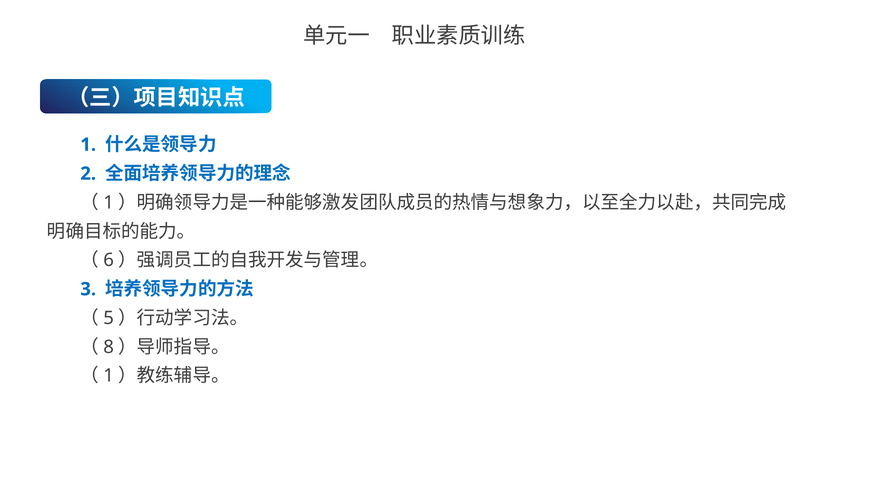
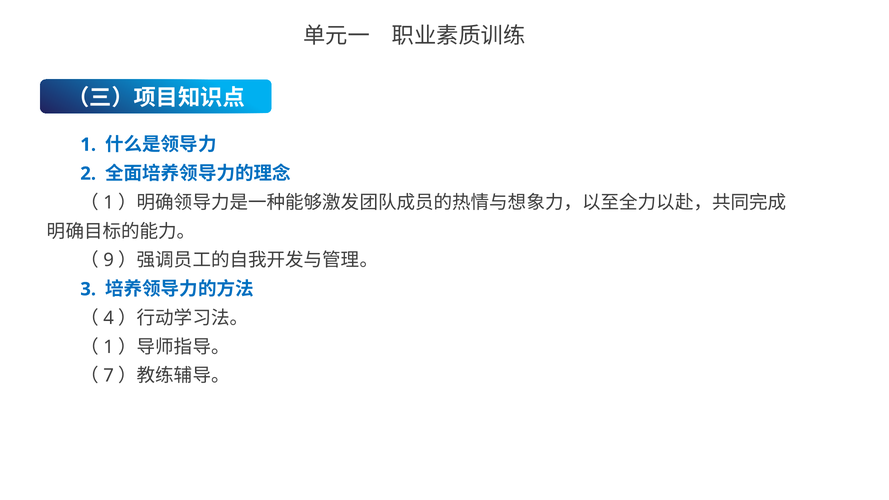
6: 6 -> 9
5: 5 -> 4
8 at (109, 347): 8 -> 1
1 at (109, 376): 1 -> 7
